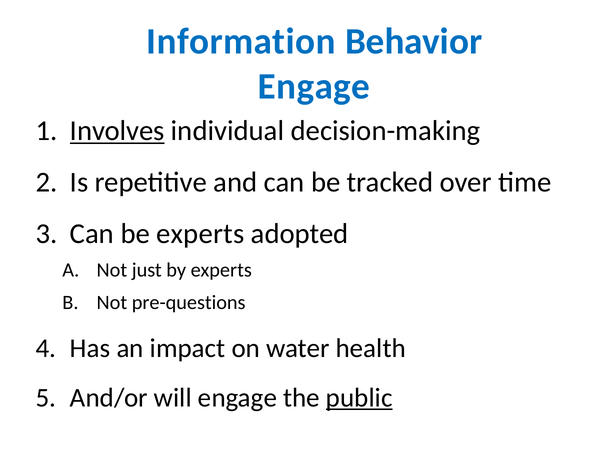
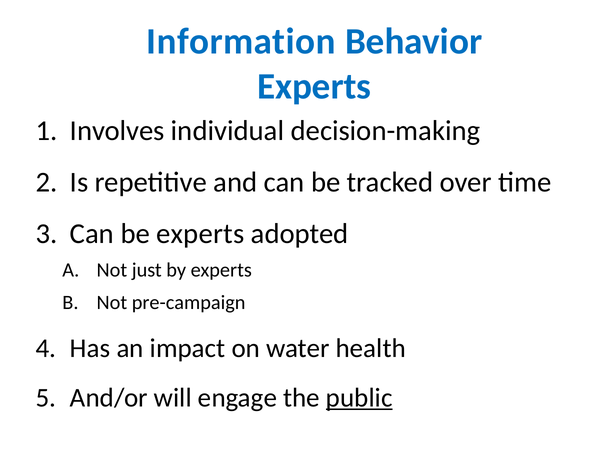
Engage at (314, 86): Engage -> Experts
Involves underline: present -> none
pre-questions: pre-questions -> pre-campaign
